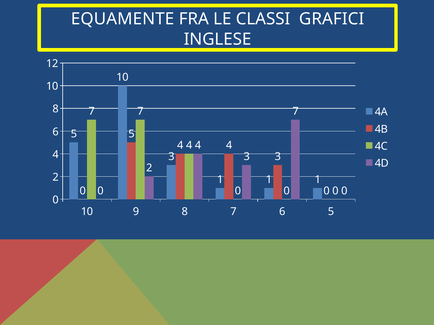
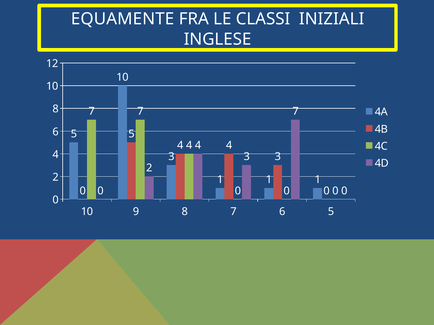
GRAFICI: GRAFICI -> INIZIALI
